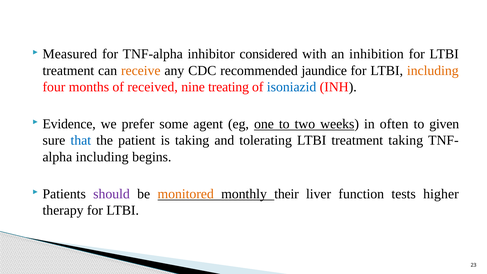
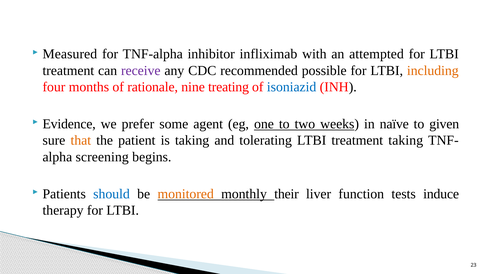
considered: considered -> infliximab
inhibition: inhibition -> attempted
receive colour: orange -> purple
jaundice: jaundice -> possible
received: received -> rationale
often: often -> naïve
that colour: blue -> orange
including at (102, 157): including -> screening
should colour: purple -> blue
higher: higher -> induce
